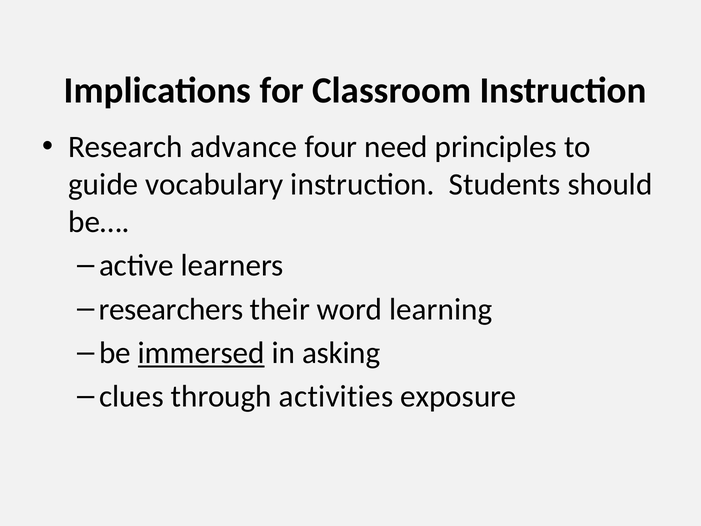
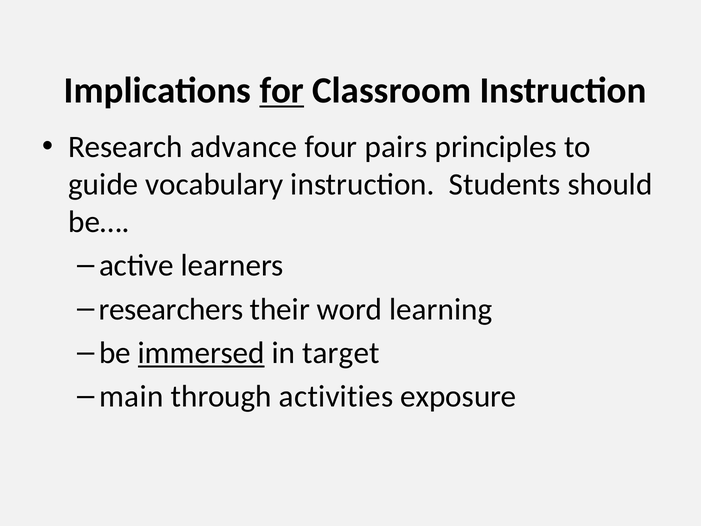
for underline: none -> present
need: need -> pairs
asking: asking -> target
clues: clues -> main
